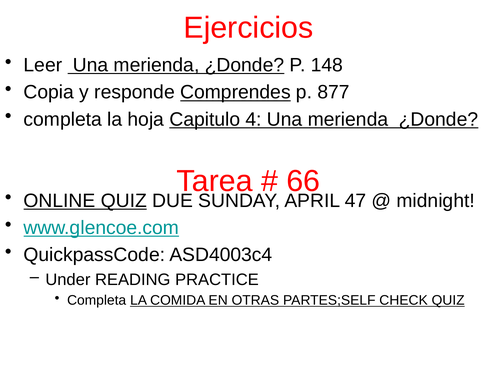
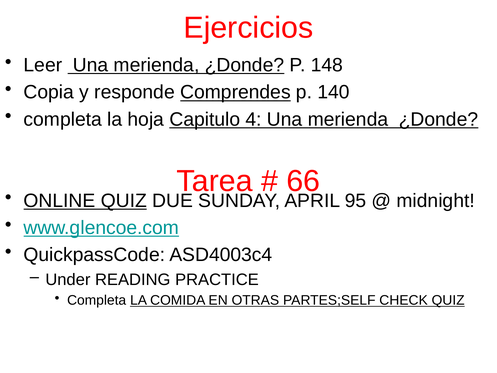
877: 877 -> 140
47: 47 -> 95
